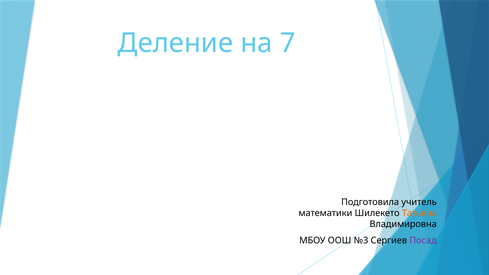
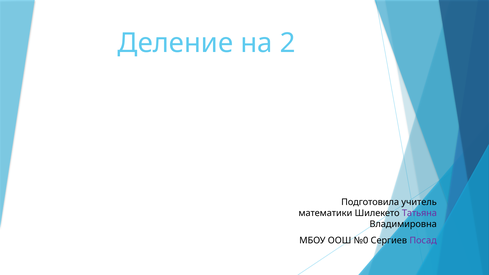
7: 7 -> 2
Татьяна colour: orange -> purple
№3: №3 -> №0
